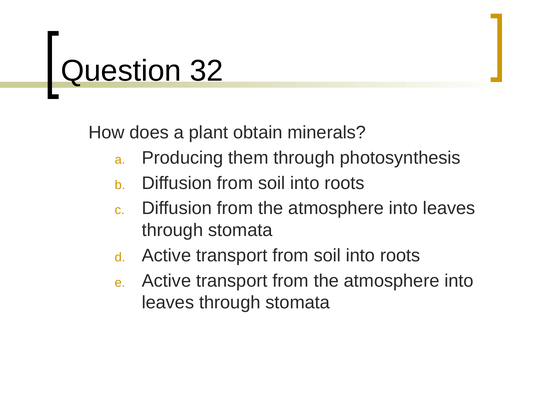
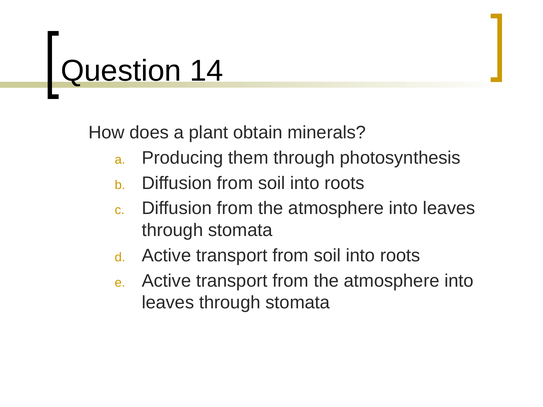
32: 32 -> 14
